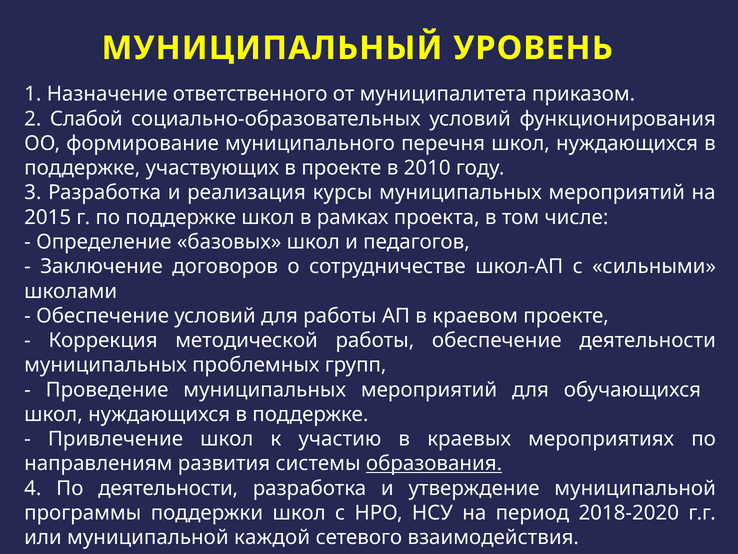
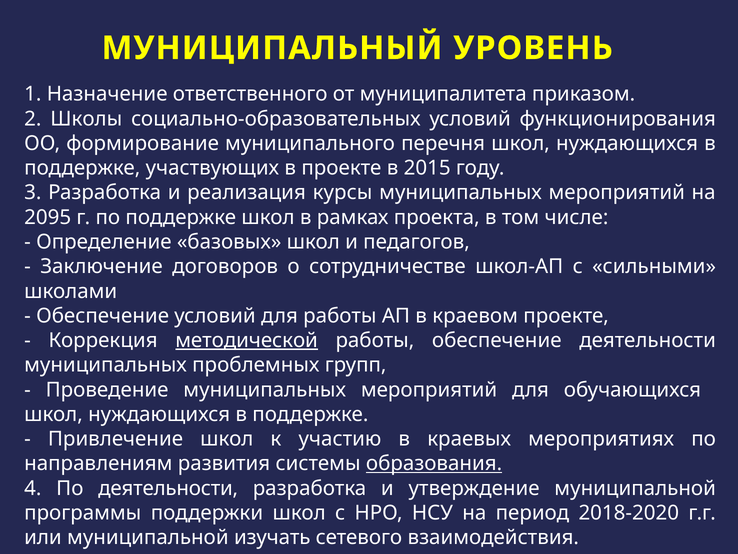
Слабой: Слабой -> Школы
2010: 2010 -> 2015
2015: 2015 -> 2095
методической underline: none -> present
каждой: каждой -> изучать
